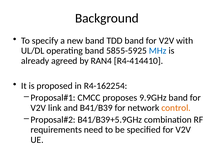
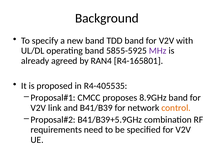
MHz colour: blue -> purple
R4-414410: R4-414410 -> R4-165801
R4-162254: R4-162254 -> R4-405535
9.9GHz: 9.9GHz -> 8.9GHz
